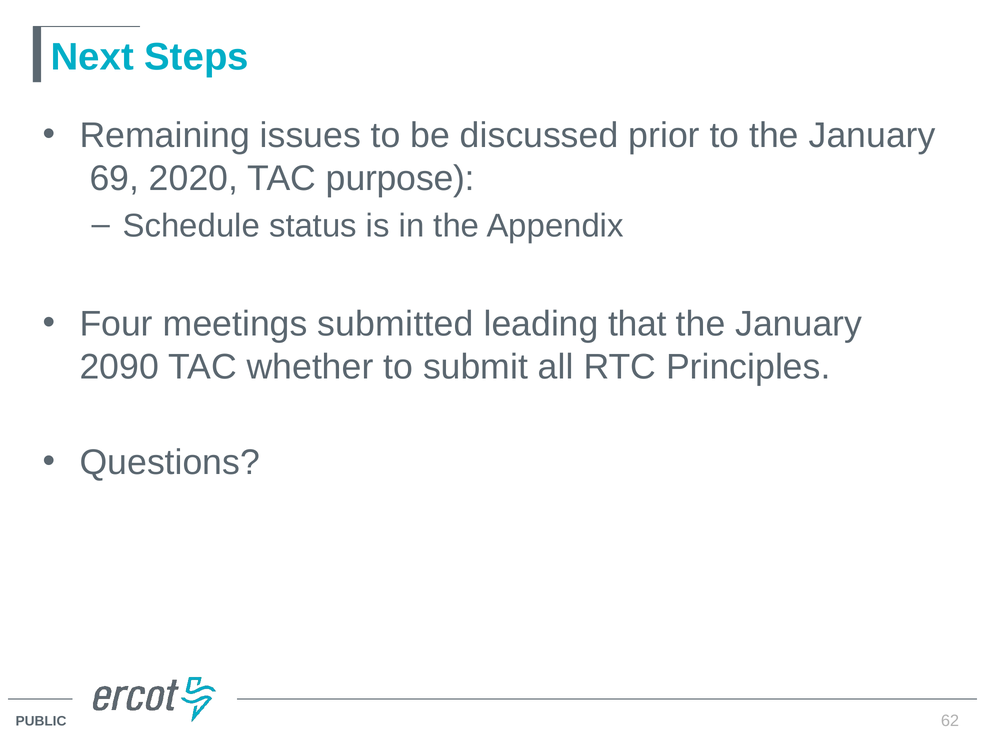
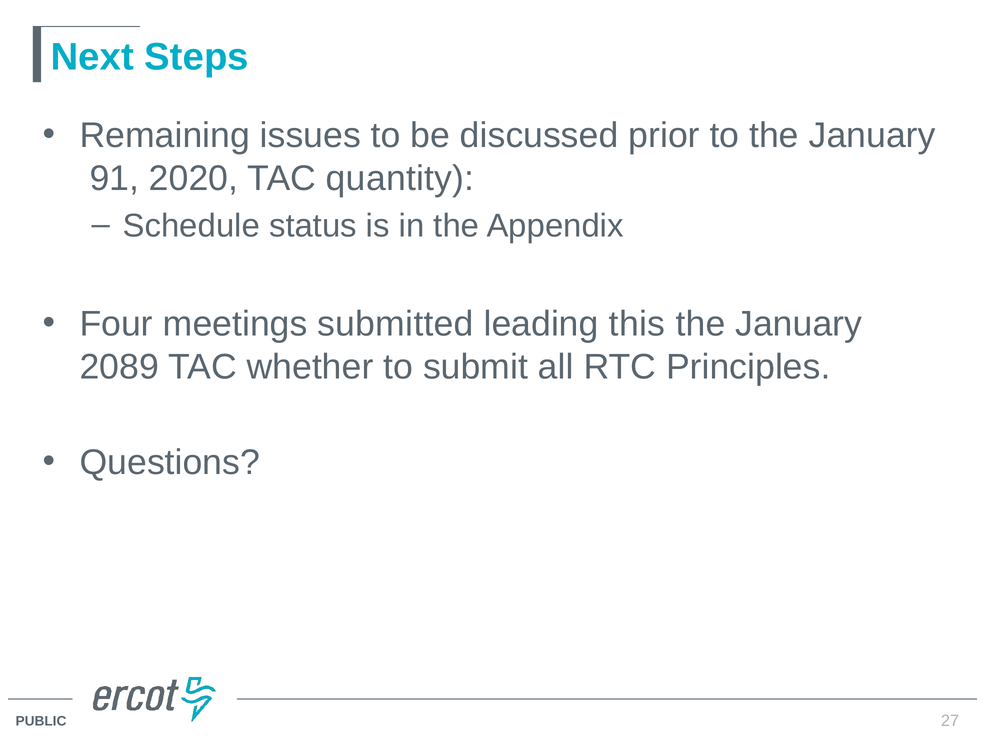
69: 69 -> 91
purpose: purpose -> quantity
that: that -> this
2090: 2090 -> 2089
62: 62 -> 27
